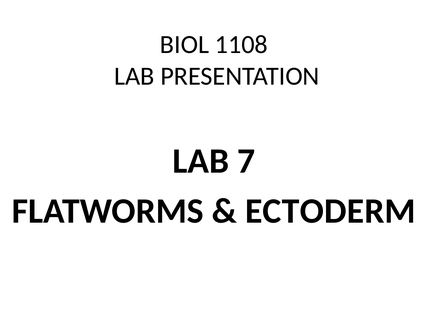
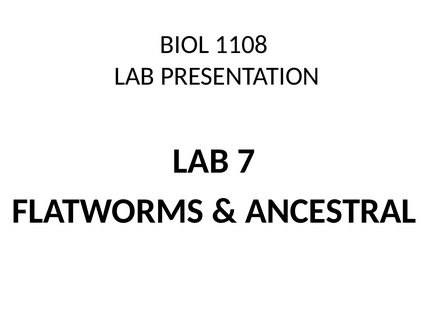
ECTODERM: ECTODERM -> ANCESTRAL
